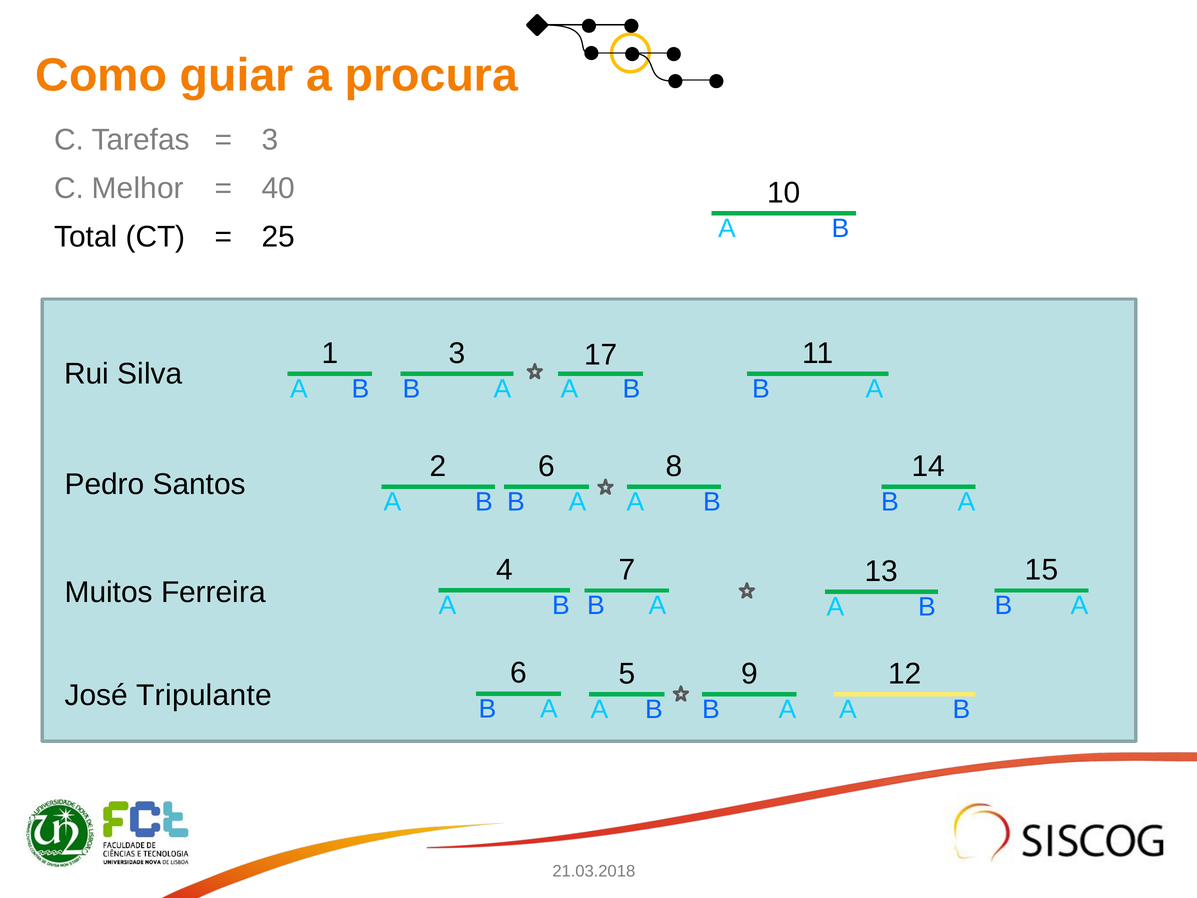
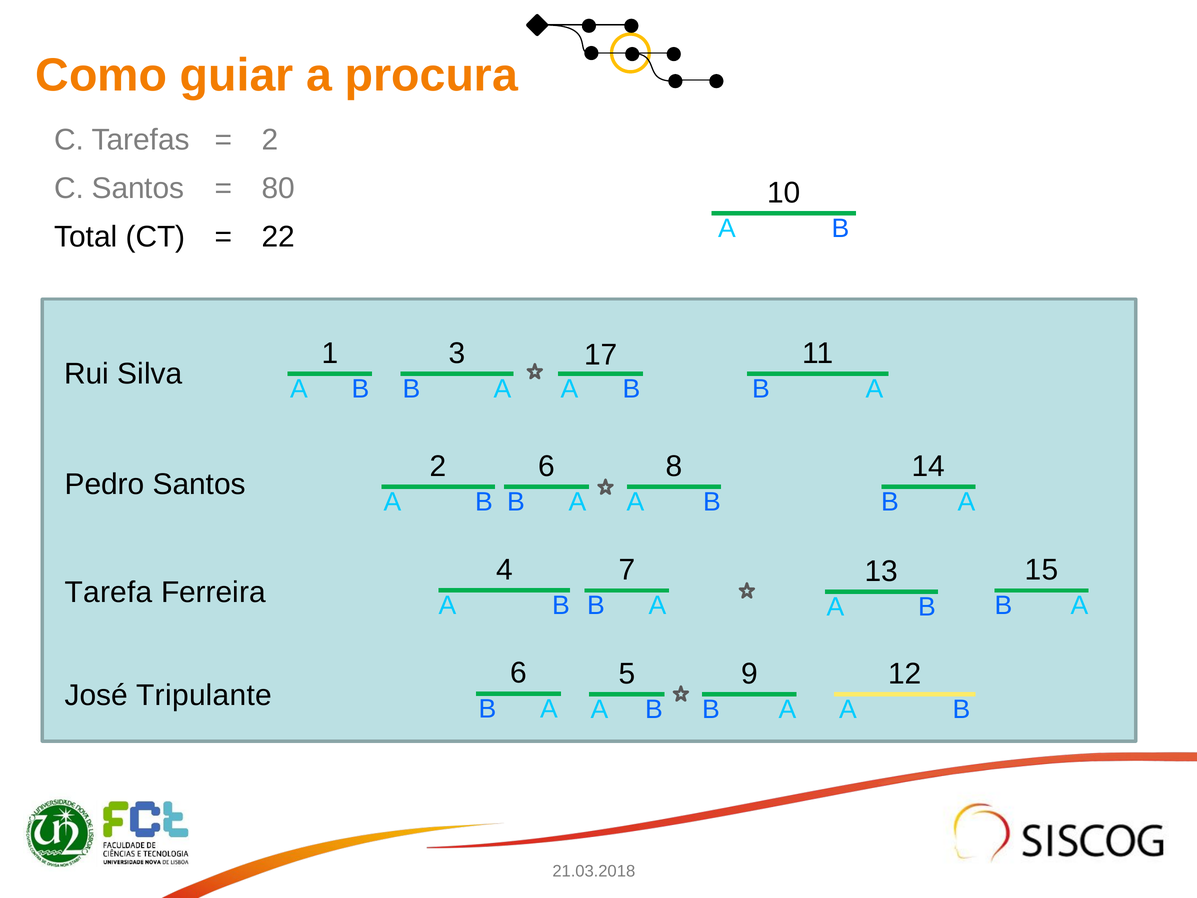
3 at (270, 140): 3 -> 2
C Melhor: Melhor -> Santos
40: 40 -> 80
25: 25 -> 22
Muitos: Muitos -> Tarefa
